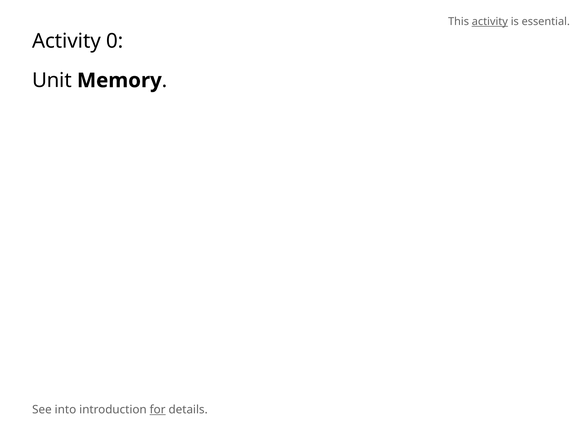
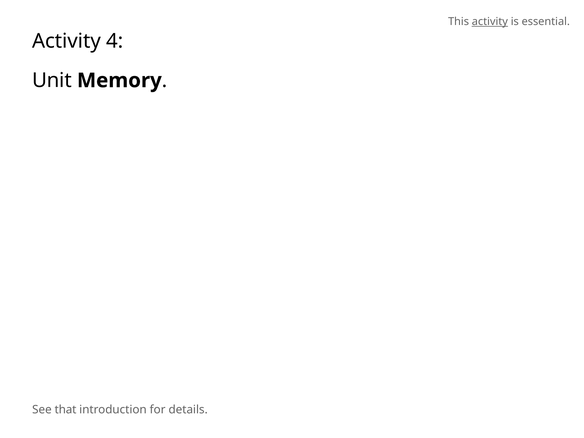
0: 0 -> 4
into: into -> that
for underline: present -> none
